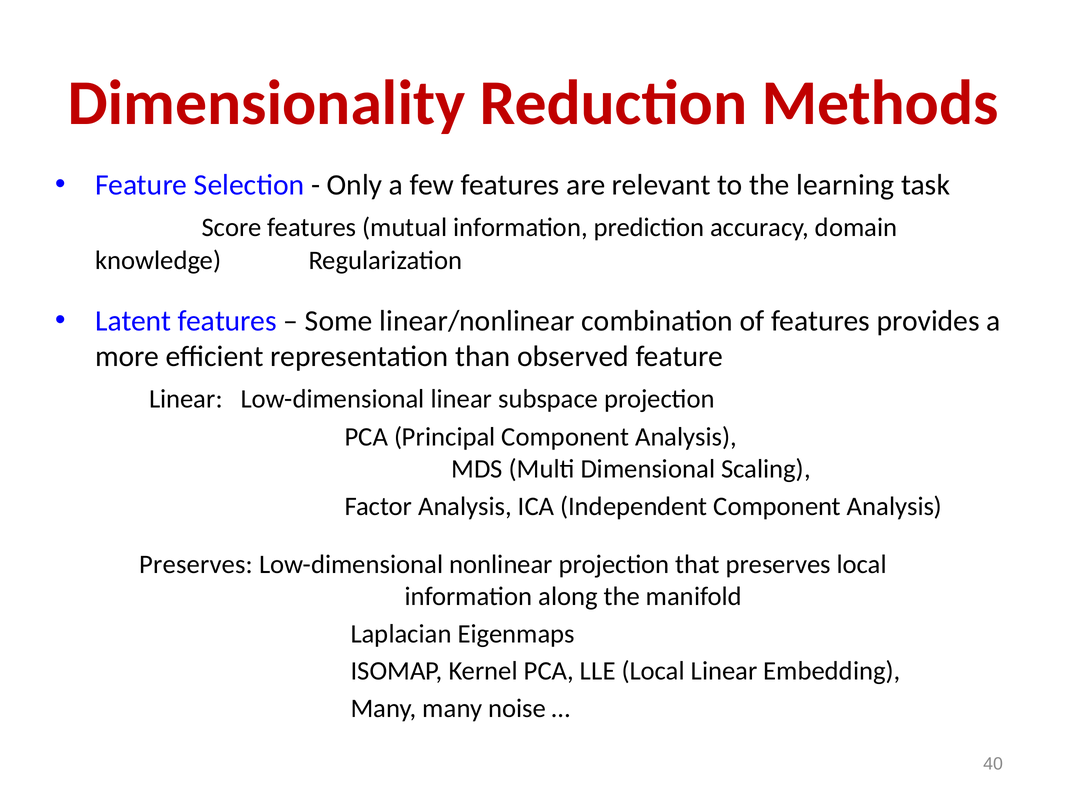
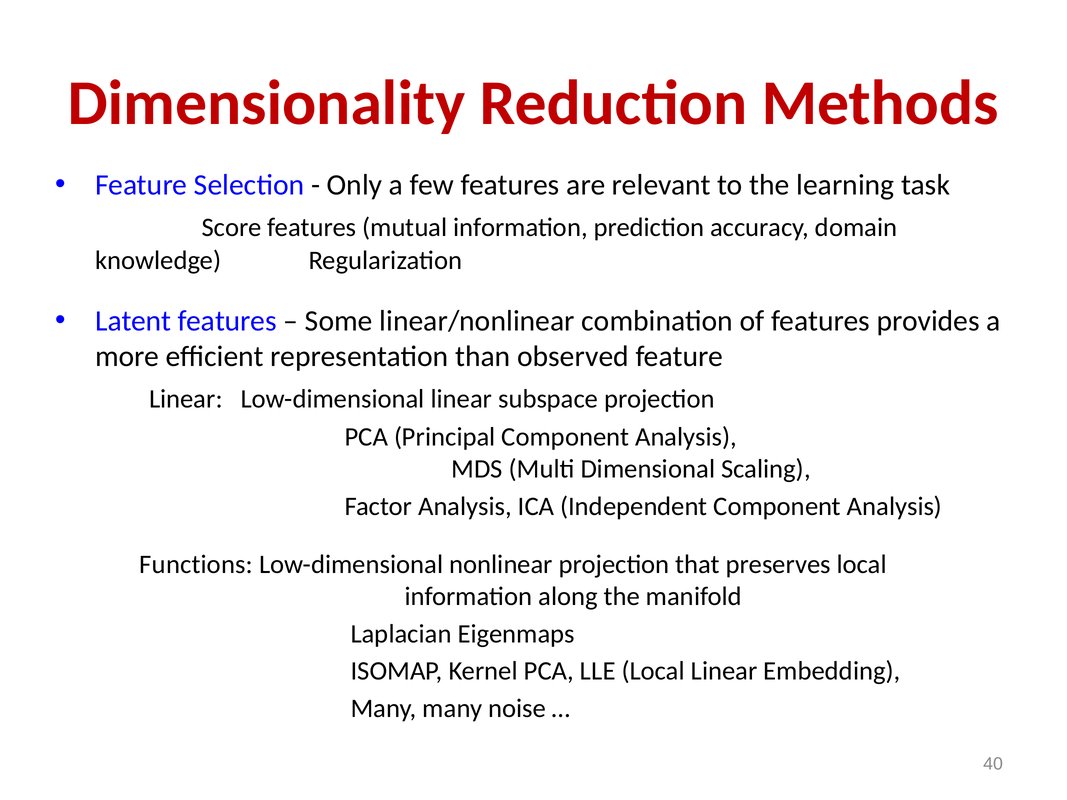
Preserves at (196, 565): Preserves -> Functions
